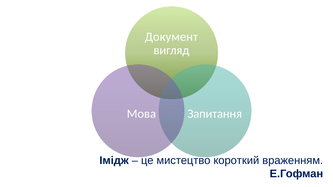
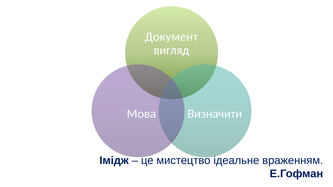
Запитання: Запитання -> Визначити
короткий: короткий -> ідеальне
